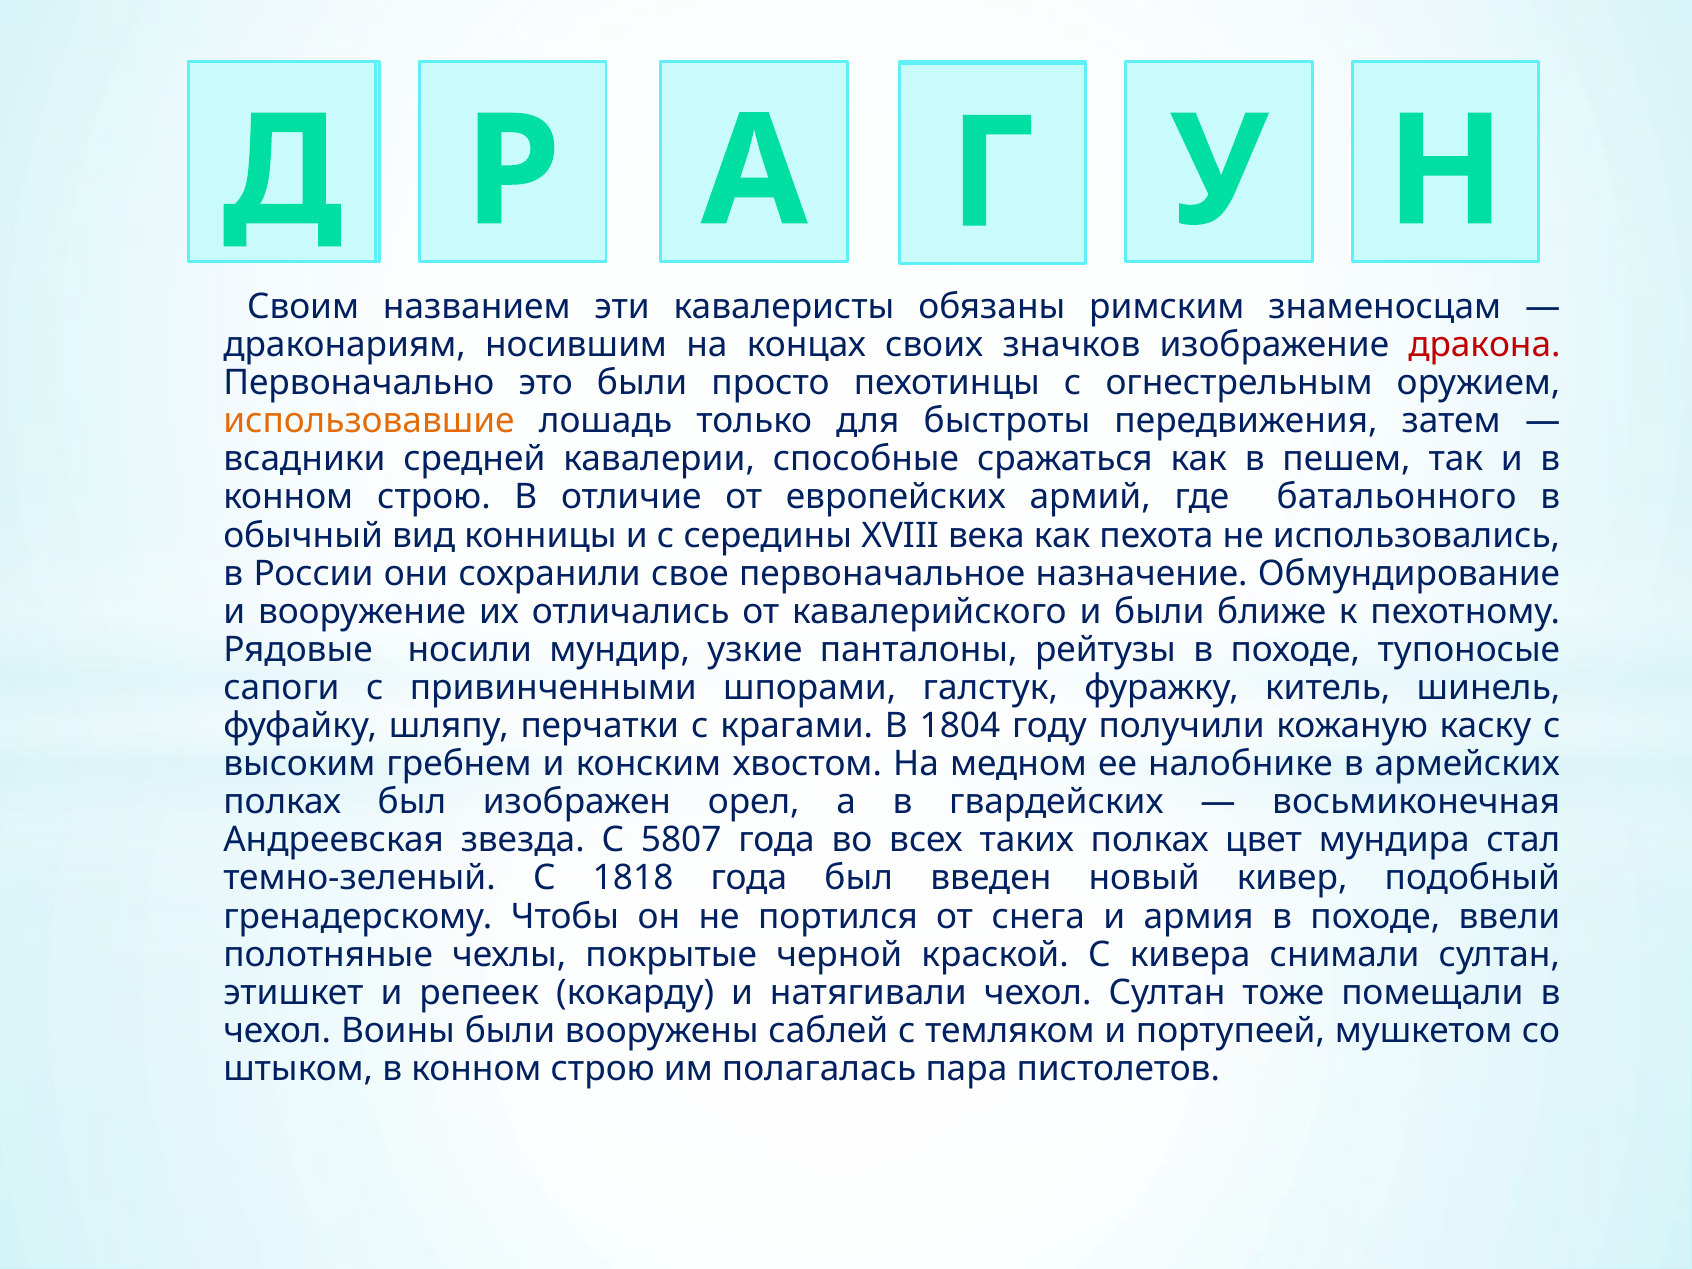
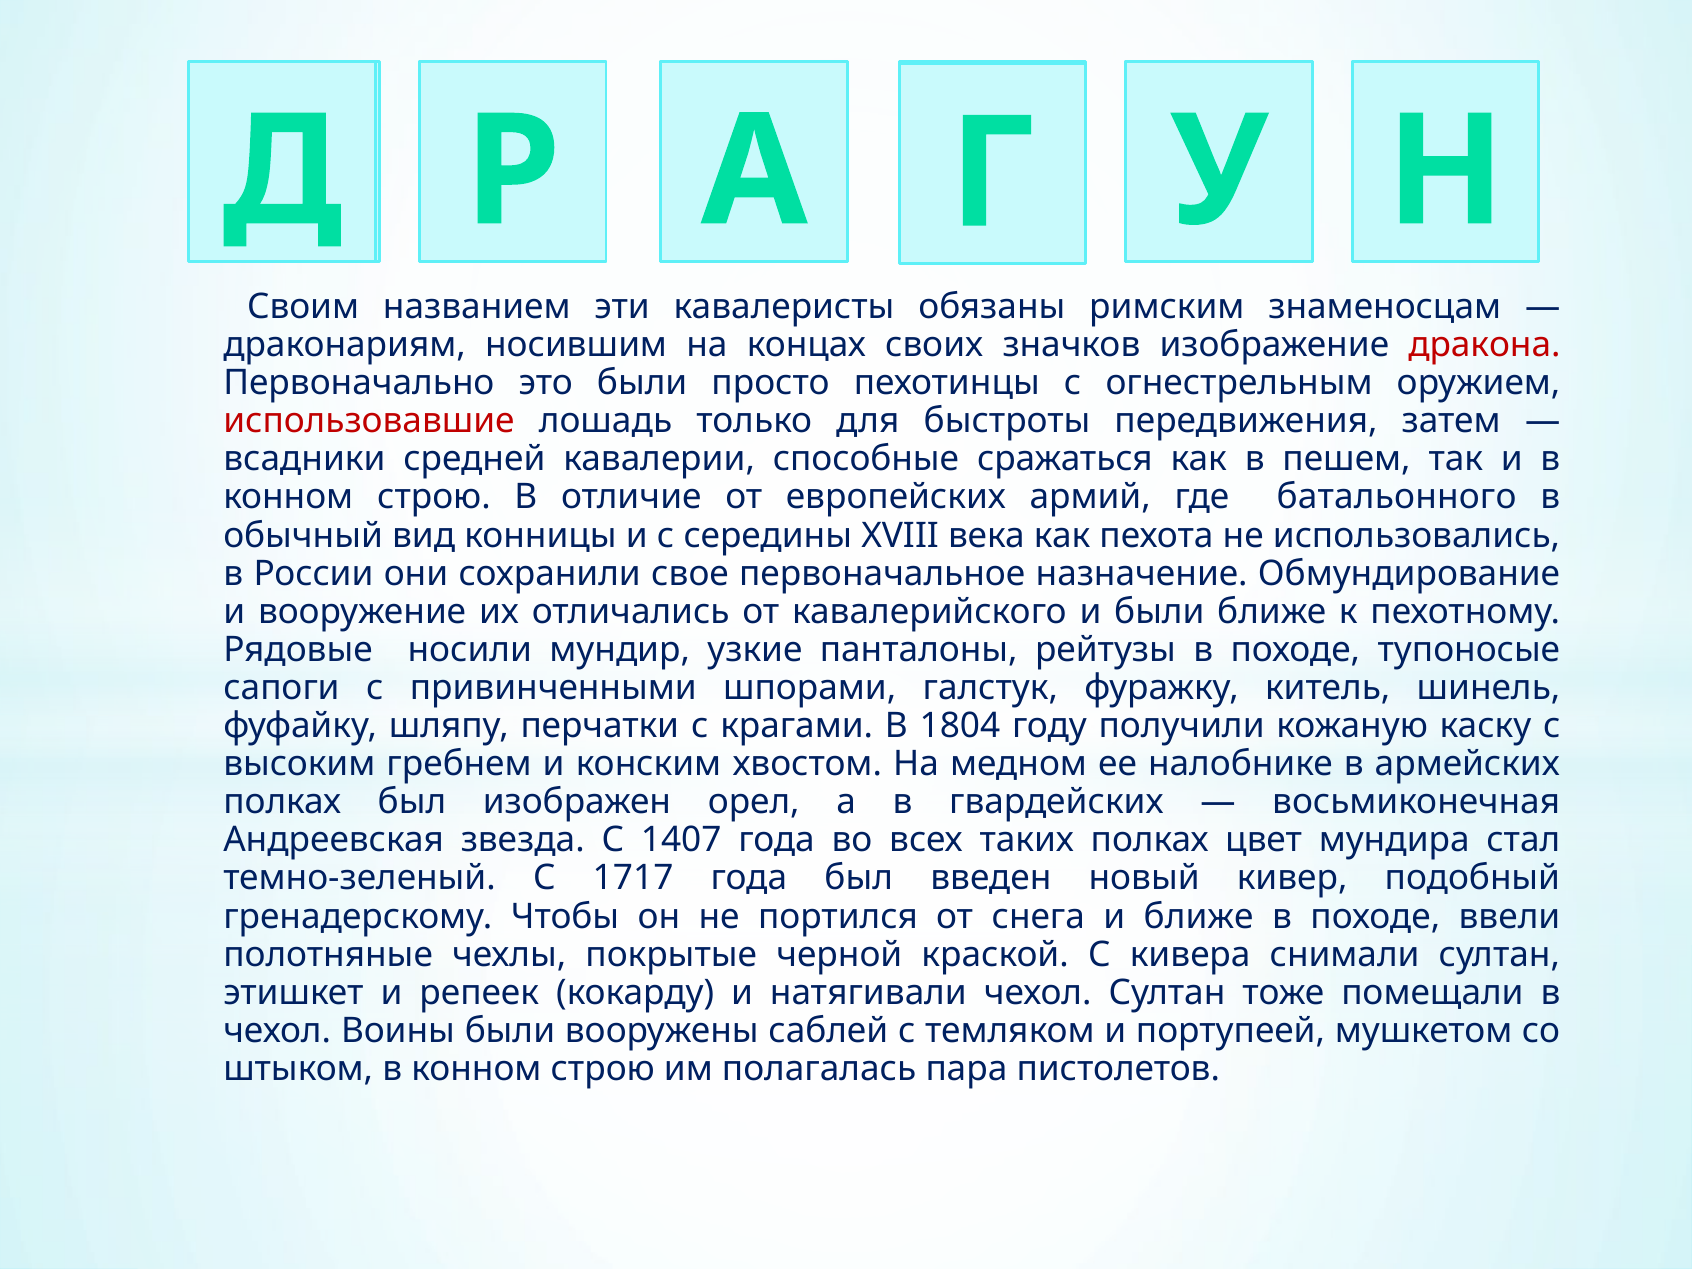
использовавшие colour: orange -> red
5807: 5807 -> 1407
1818: 1818 -> 1717
и армия: армия -> ближе
